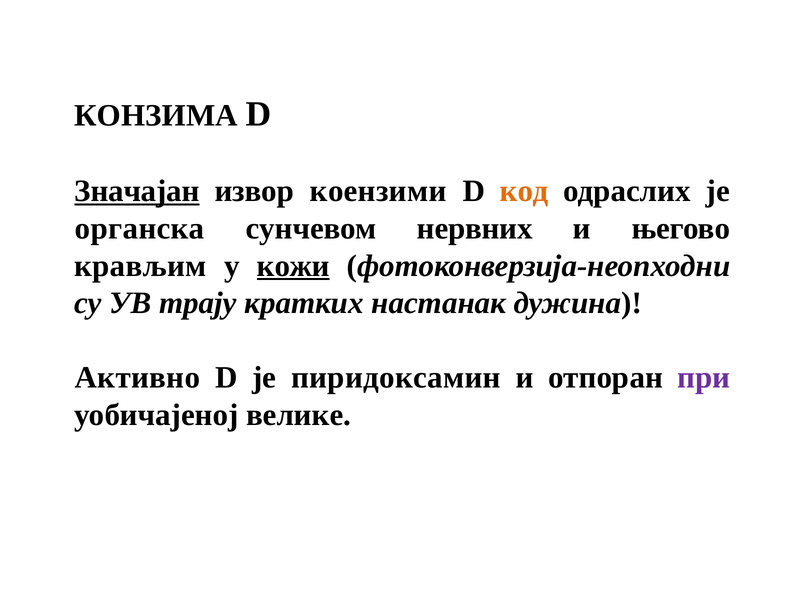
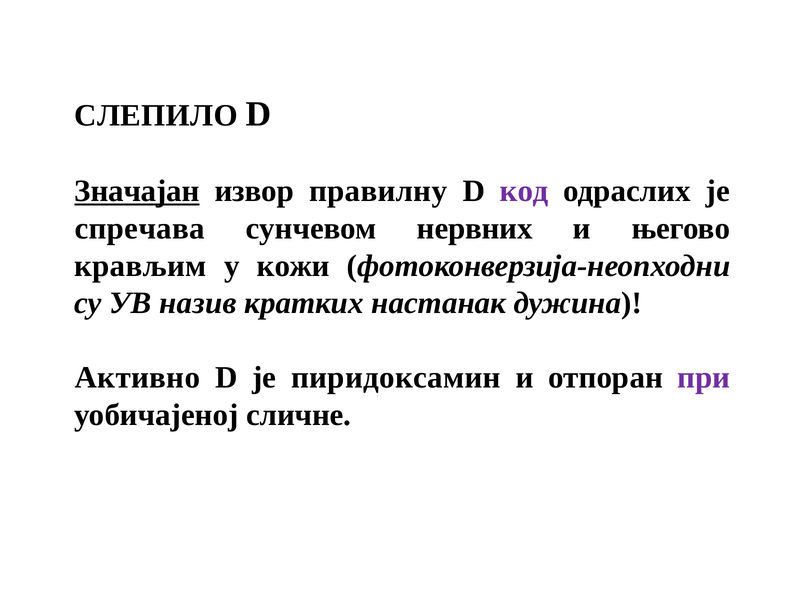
КОНЗИМА: КОНЗИМА -> СЛЕПИЛО
коензими: коензими -> правилну
код colour: orange -> purple
органска: органска -> спречава
кожи underline: present -> none
трају: трају -> назив
велике: велике -> сличне
